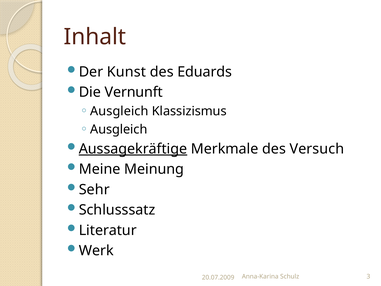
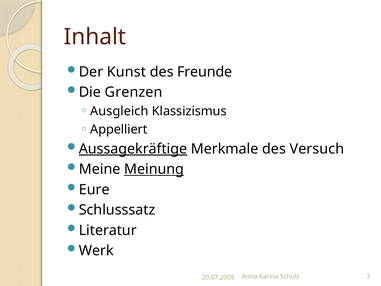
Eduards: Eduards -> Freunde
Vernunft: Vernunft -> Grenzen
Ausgleich at (119, 129): Ausgleich -> Appelliert
Meinung underline: none -> present
Sehr: Sehr -> Eure
